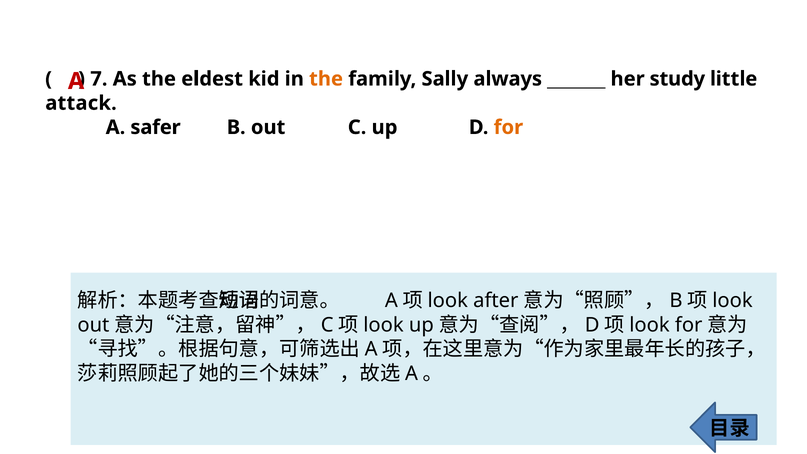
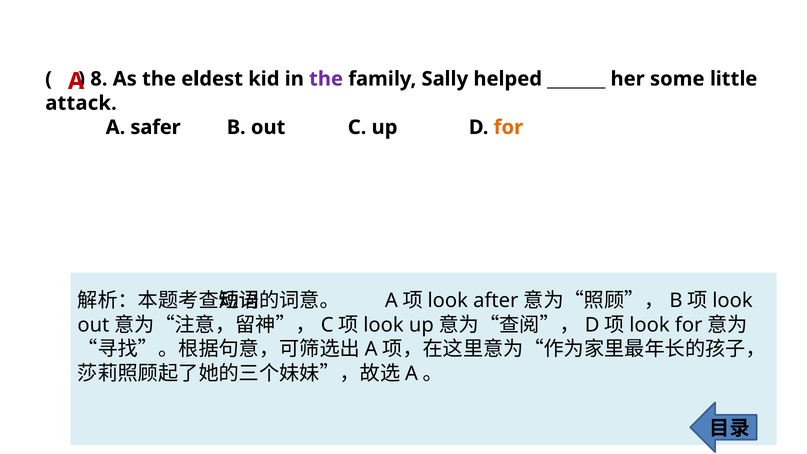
7: 7 -> 8
the at (326, 79) colour: orange -> purple
always: always -> helped
study: study -> some
